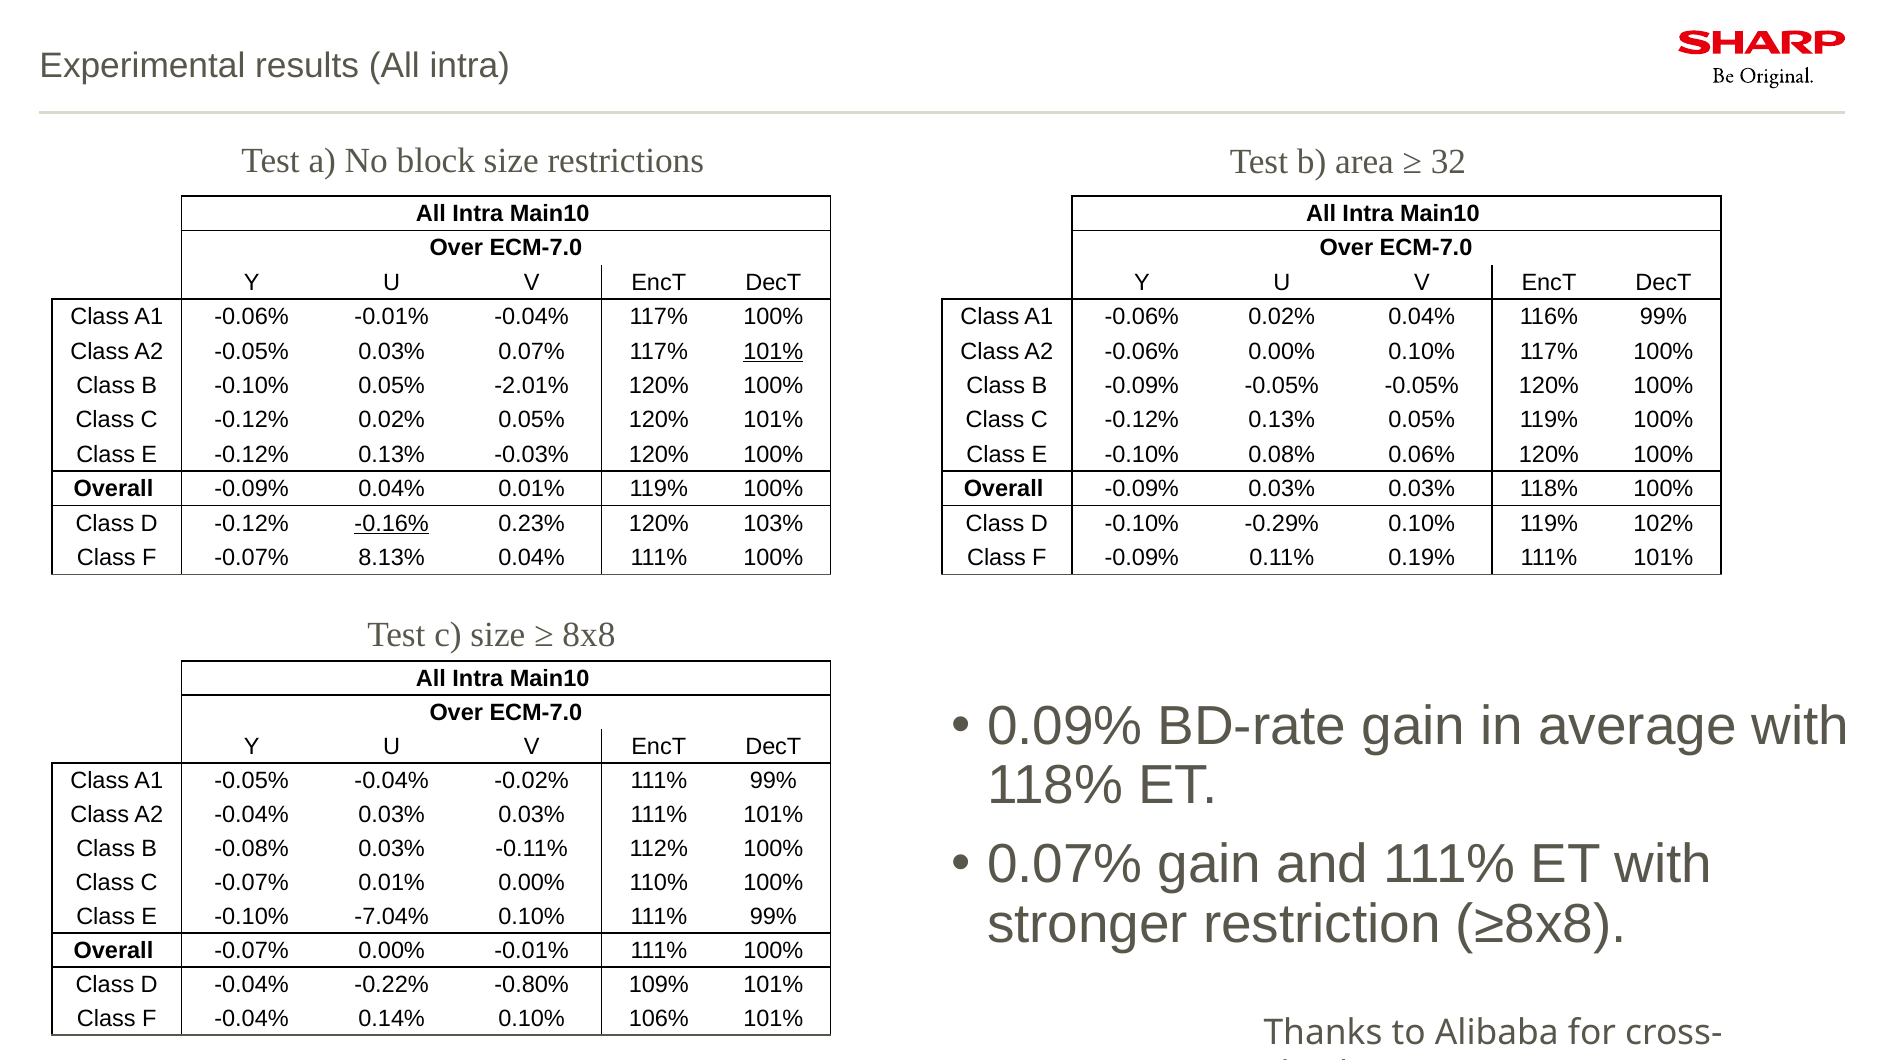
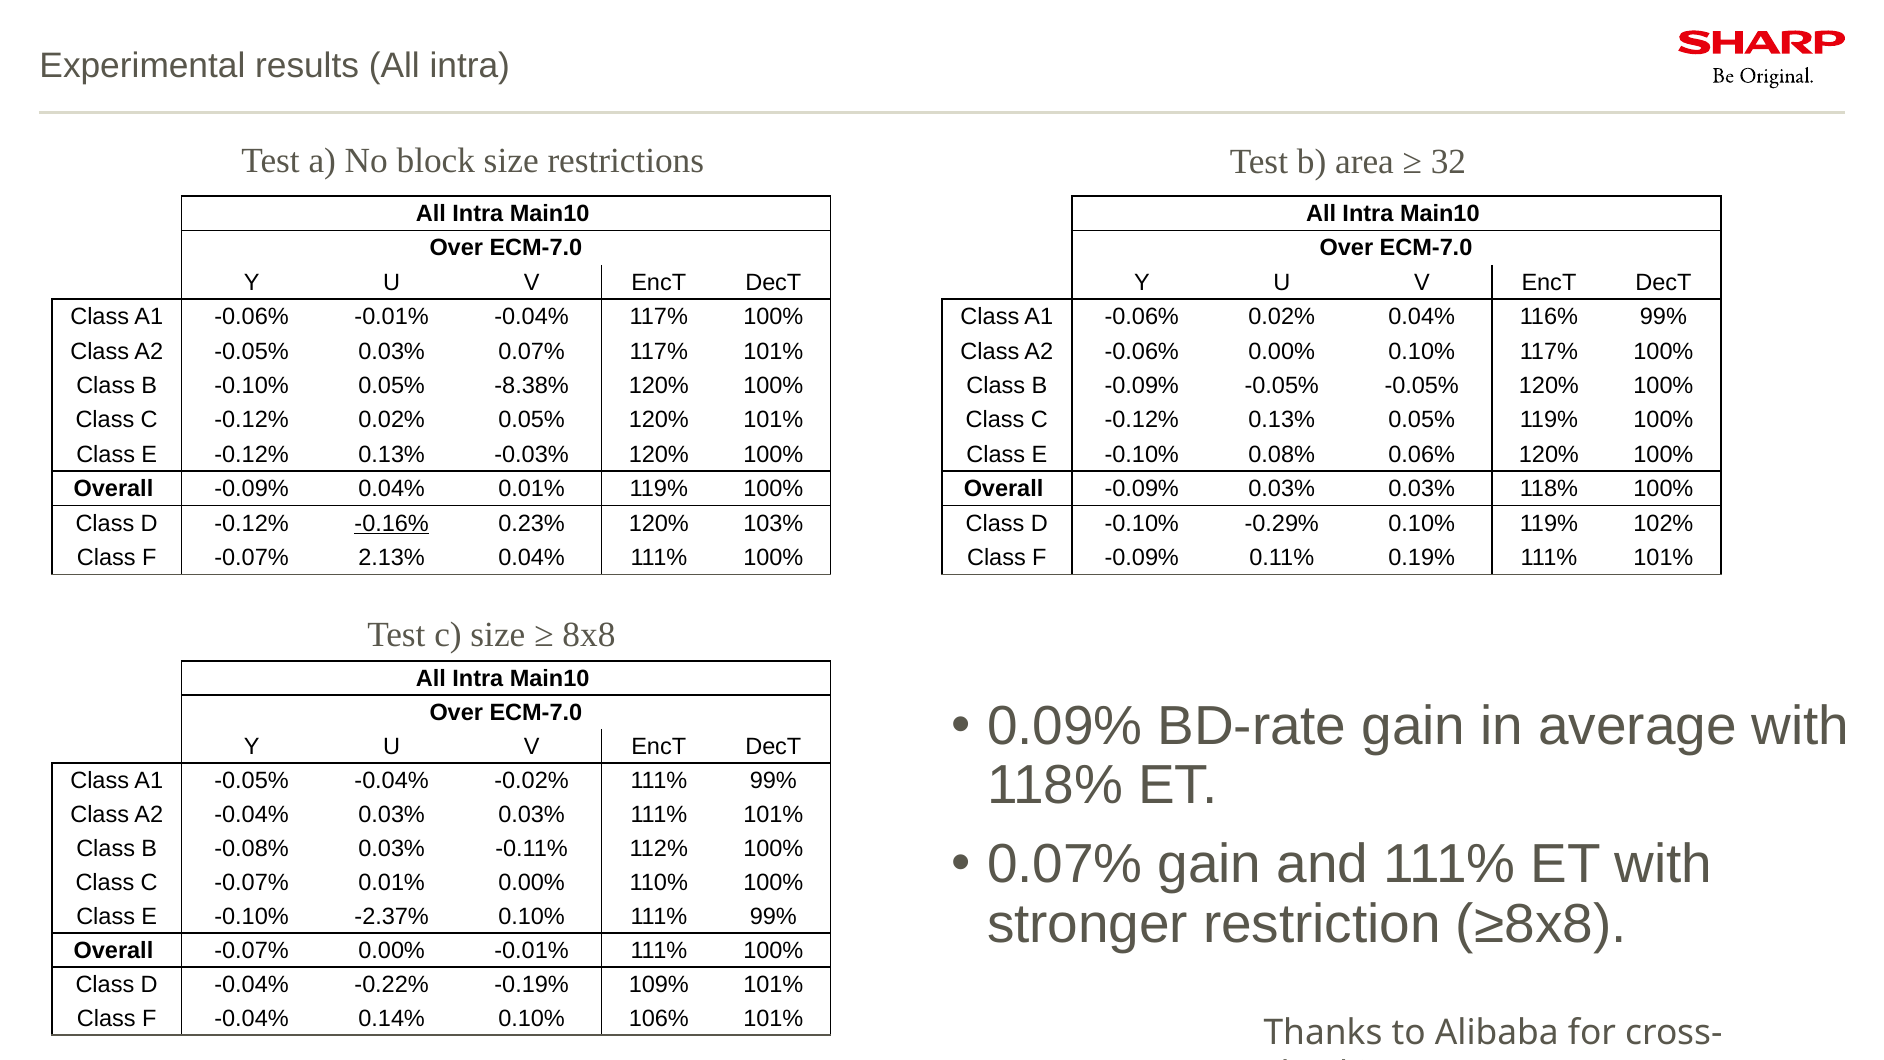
101% at (773, 351) underline: present -> none
-2.01%: -2.01% -> -8.38%
8.13%: 8.13% -> 2.13%
-7.04%: -7.04% -> -2.37%
-0.80%: -0.80% -> -0.19%
